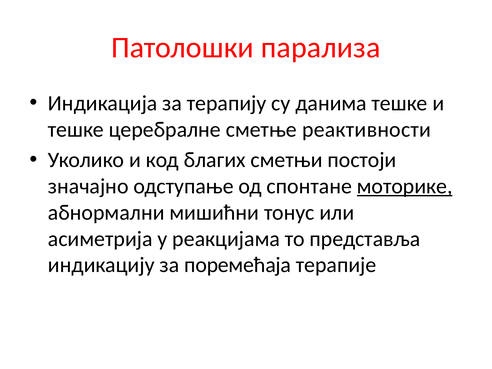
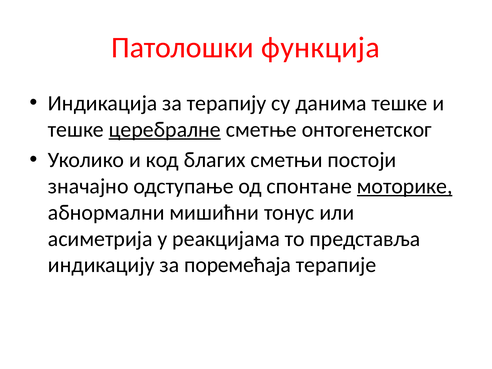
парализа: парализа -> функција
церебралне underline: none -> present
реактивности: реактивности -> онтогенетског
